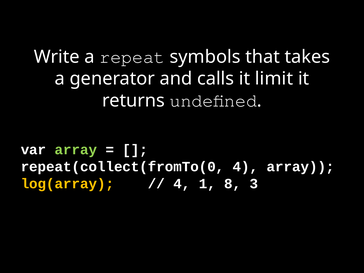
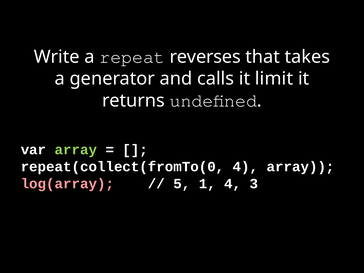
symbols: symbols -> reverses
log(array colour: yellow -> pink
4 at (182, 184): 4 -> 5
1 8: 8 -> 4
